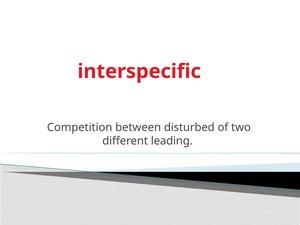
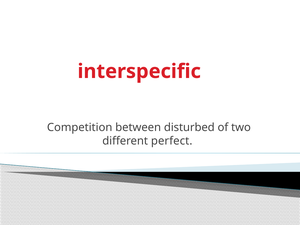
leading: leading -> perfect
